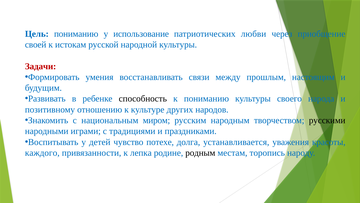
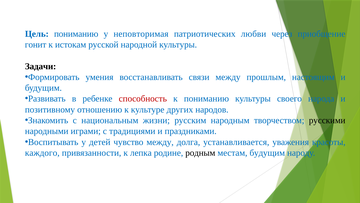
использование: использование -> неповторимая
своей: своей -> гонит
Задачи colour: red -> black
способность colour: black -> red
миром: миром -> жизни
чувство потехе: потехе -> между
местам торопись: торопись -> будущим
